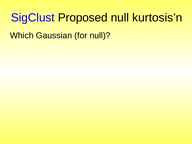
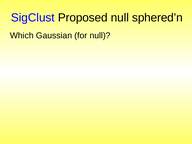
kurtosis’n: kurtosis’n -> sphered’n
